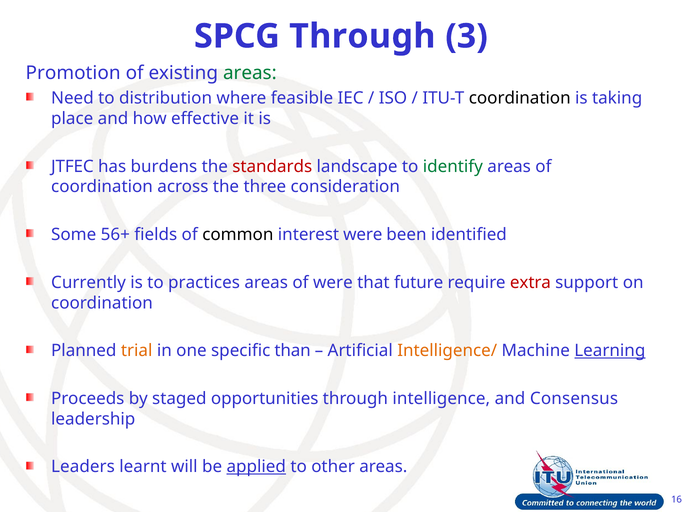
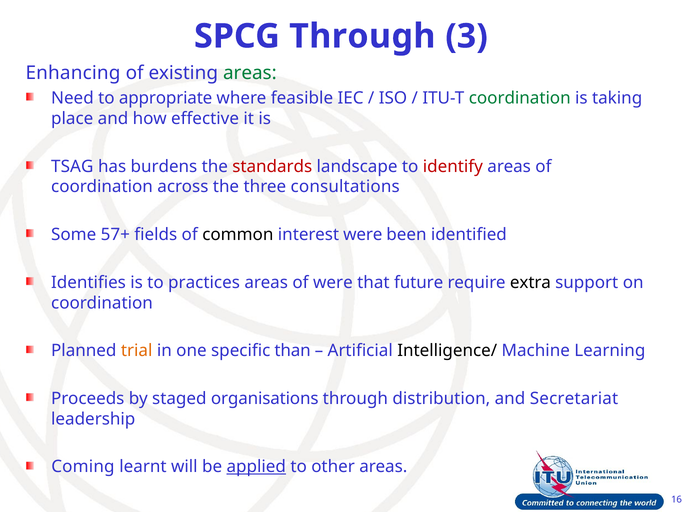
Promotion: Promotion -> Enhancing
distribution: distribution -> appropriate
coordination at (520, 98) colour: black -> green
JTFEC: JTFEC -> TSAG
identify colour: green -> red
consideration: consideration -> consultations
56+: 56+ -> 57+
Currently: Currently -> Identifies
extra colour: red -> black
Intelligence/ colour: orange -> black
Learning underline: present -> none
opportunities: opportunities -> organisations
intelligence: intelligence -> distribution
Consensus: Consensus -> Secretariat
Leaders: Leaders -> Coming
